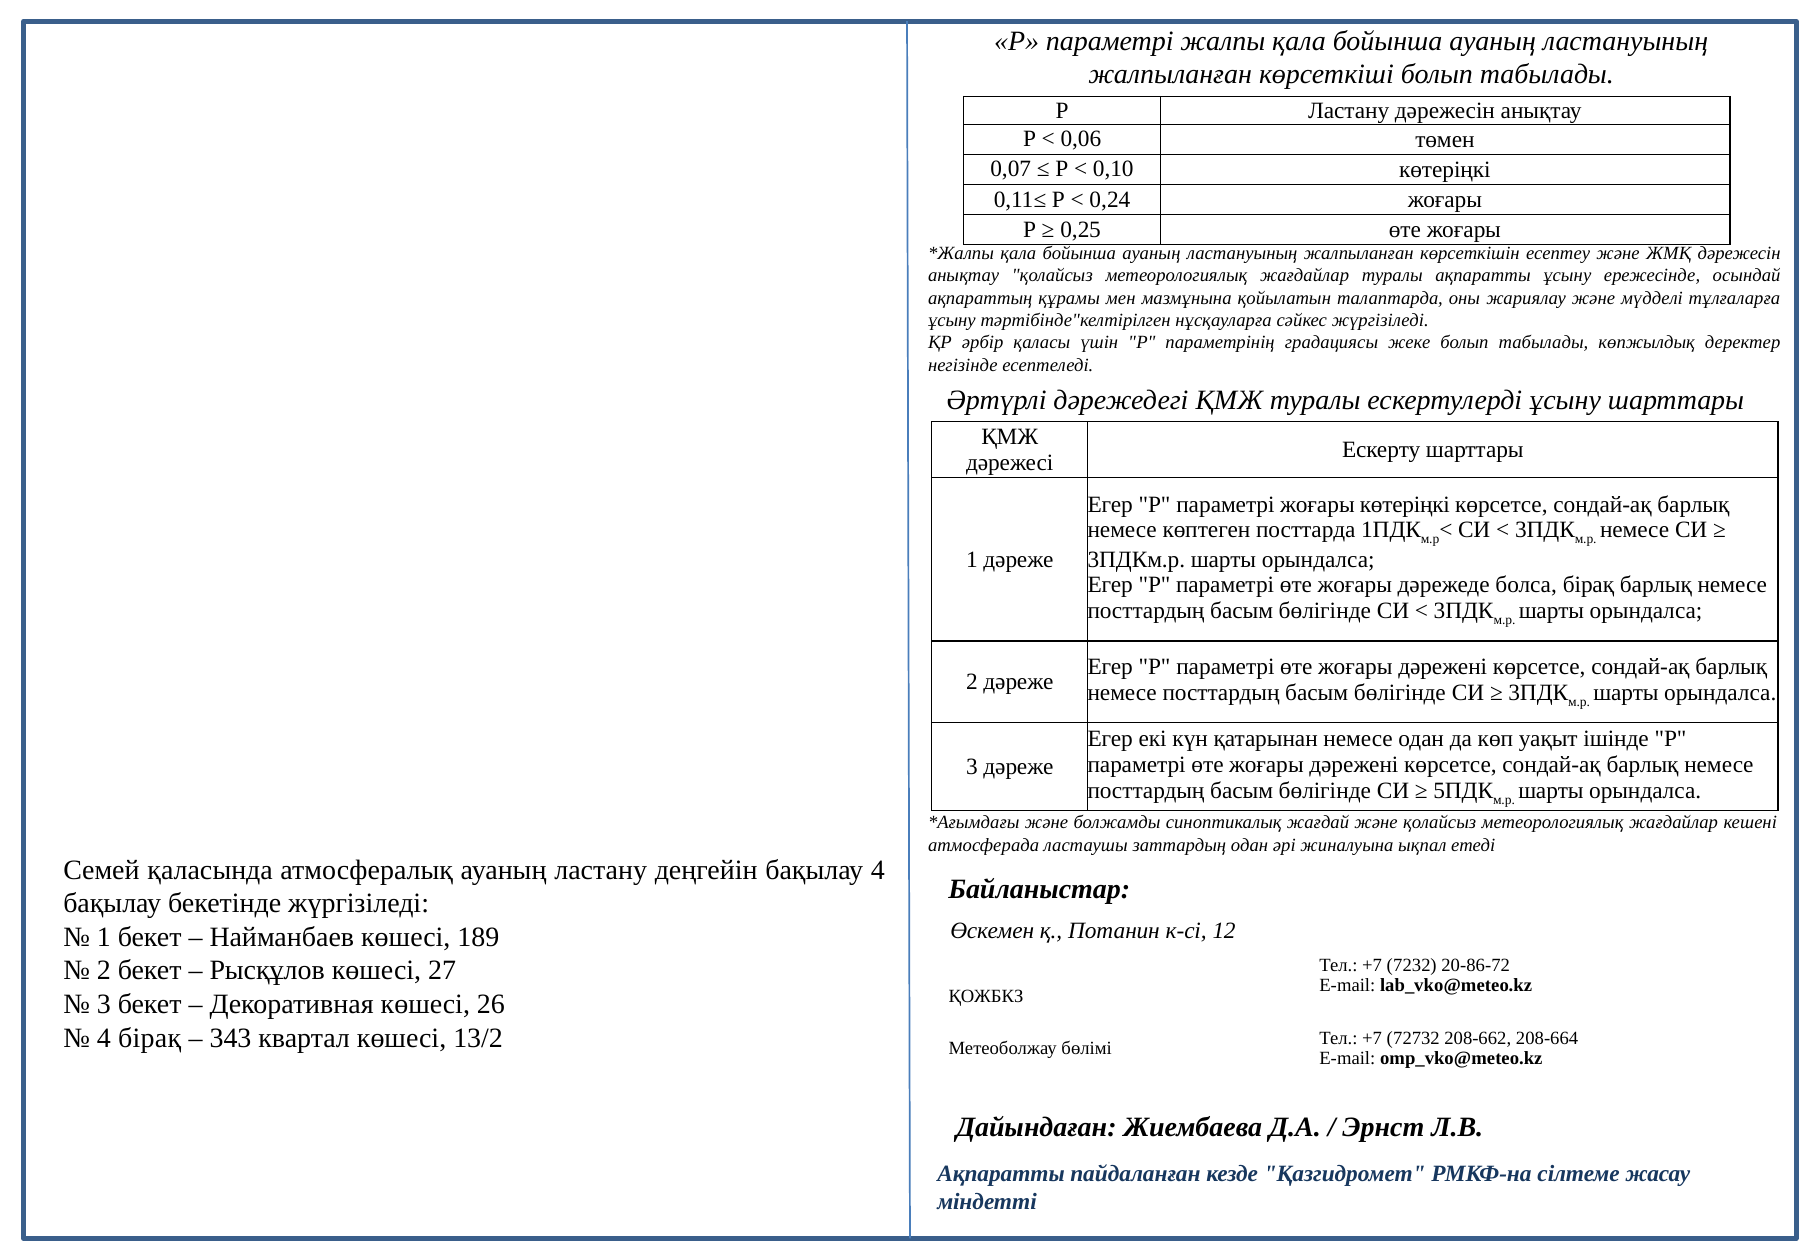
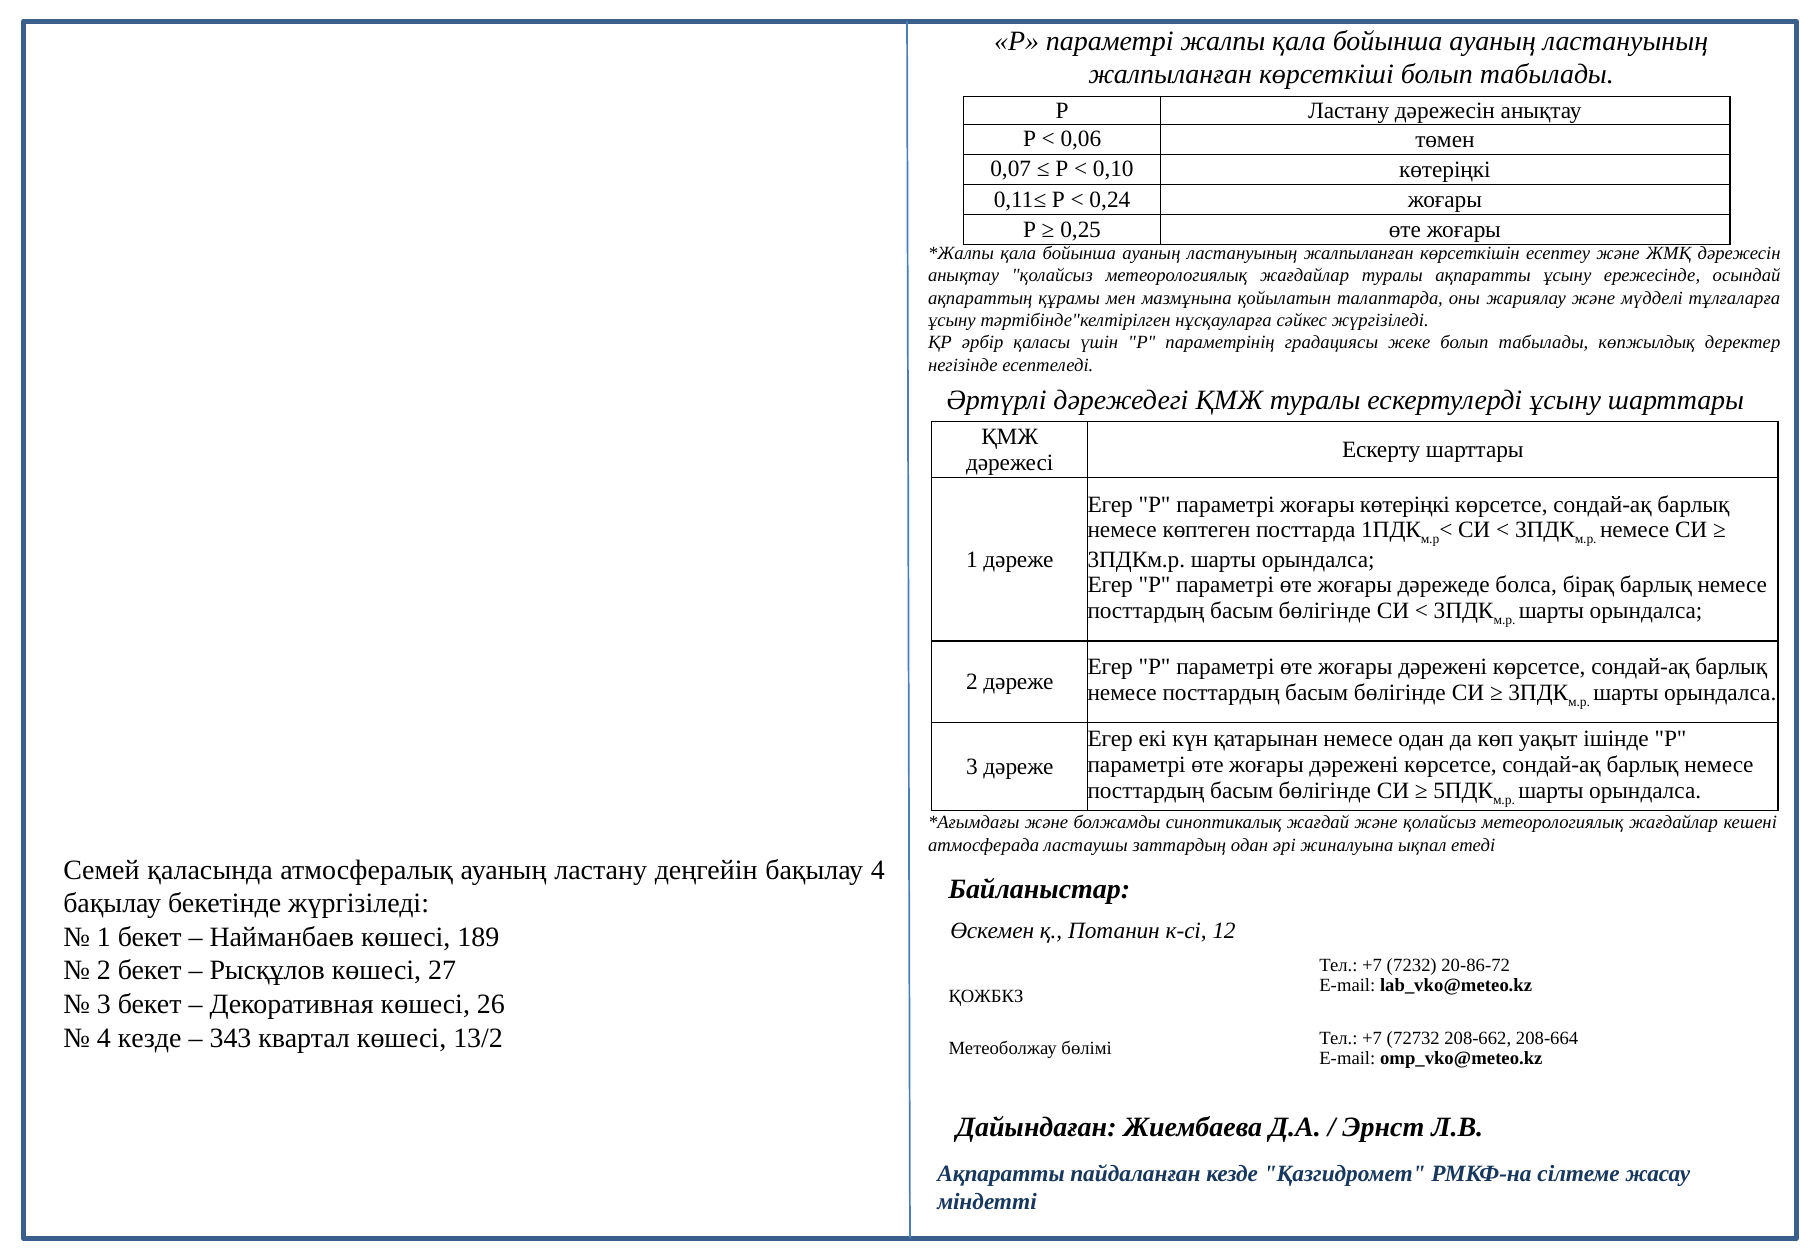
4 бірақ: бірақ -> кезде
